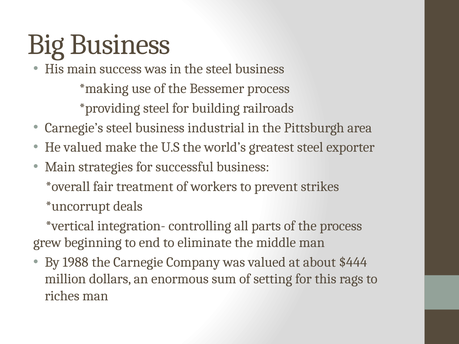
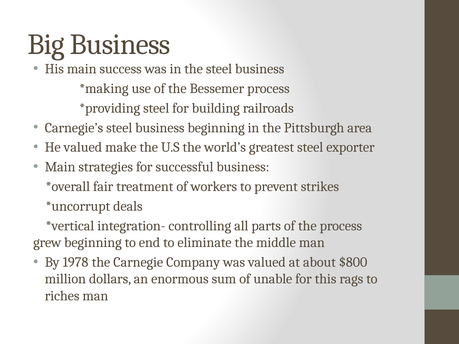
business industrial: industrial -> beginning
1988: 1988 -> 1978
$444: $444 -> $800
setting: setting -> unable
